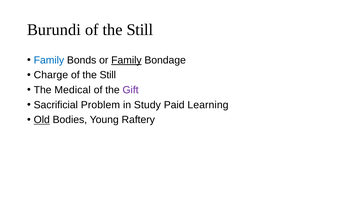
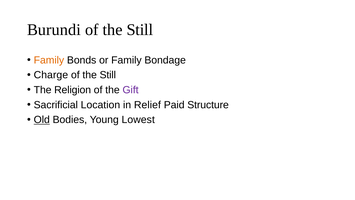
Family at (49, 60) colour: blue -> orange
Family at (126, 60) underline: present -> none
Medical: Medical -> Religion
Problem: Problem -> Location
Study: Study -> Relief
Learning: Learning -> Structure
Raftery: Raftery -> Lowest
